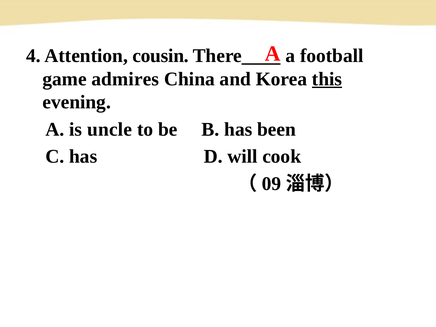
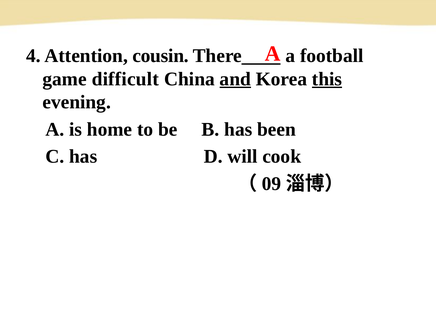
admires: admires -> difficult
and underline: none -> present
uncle: uncle -> home
